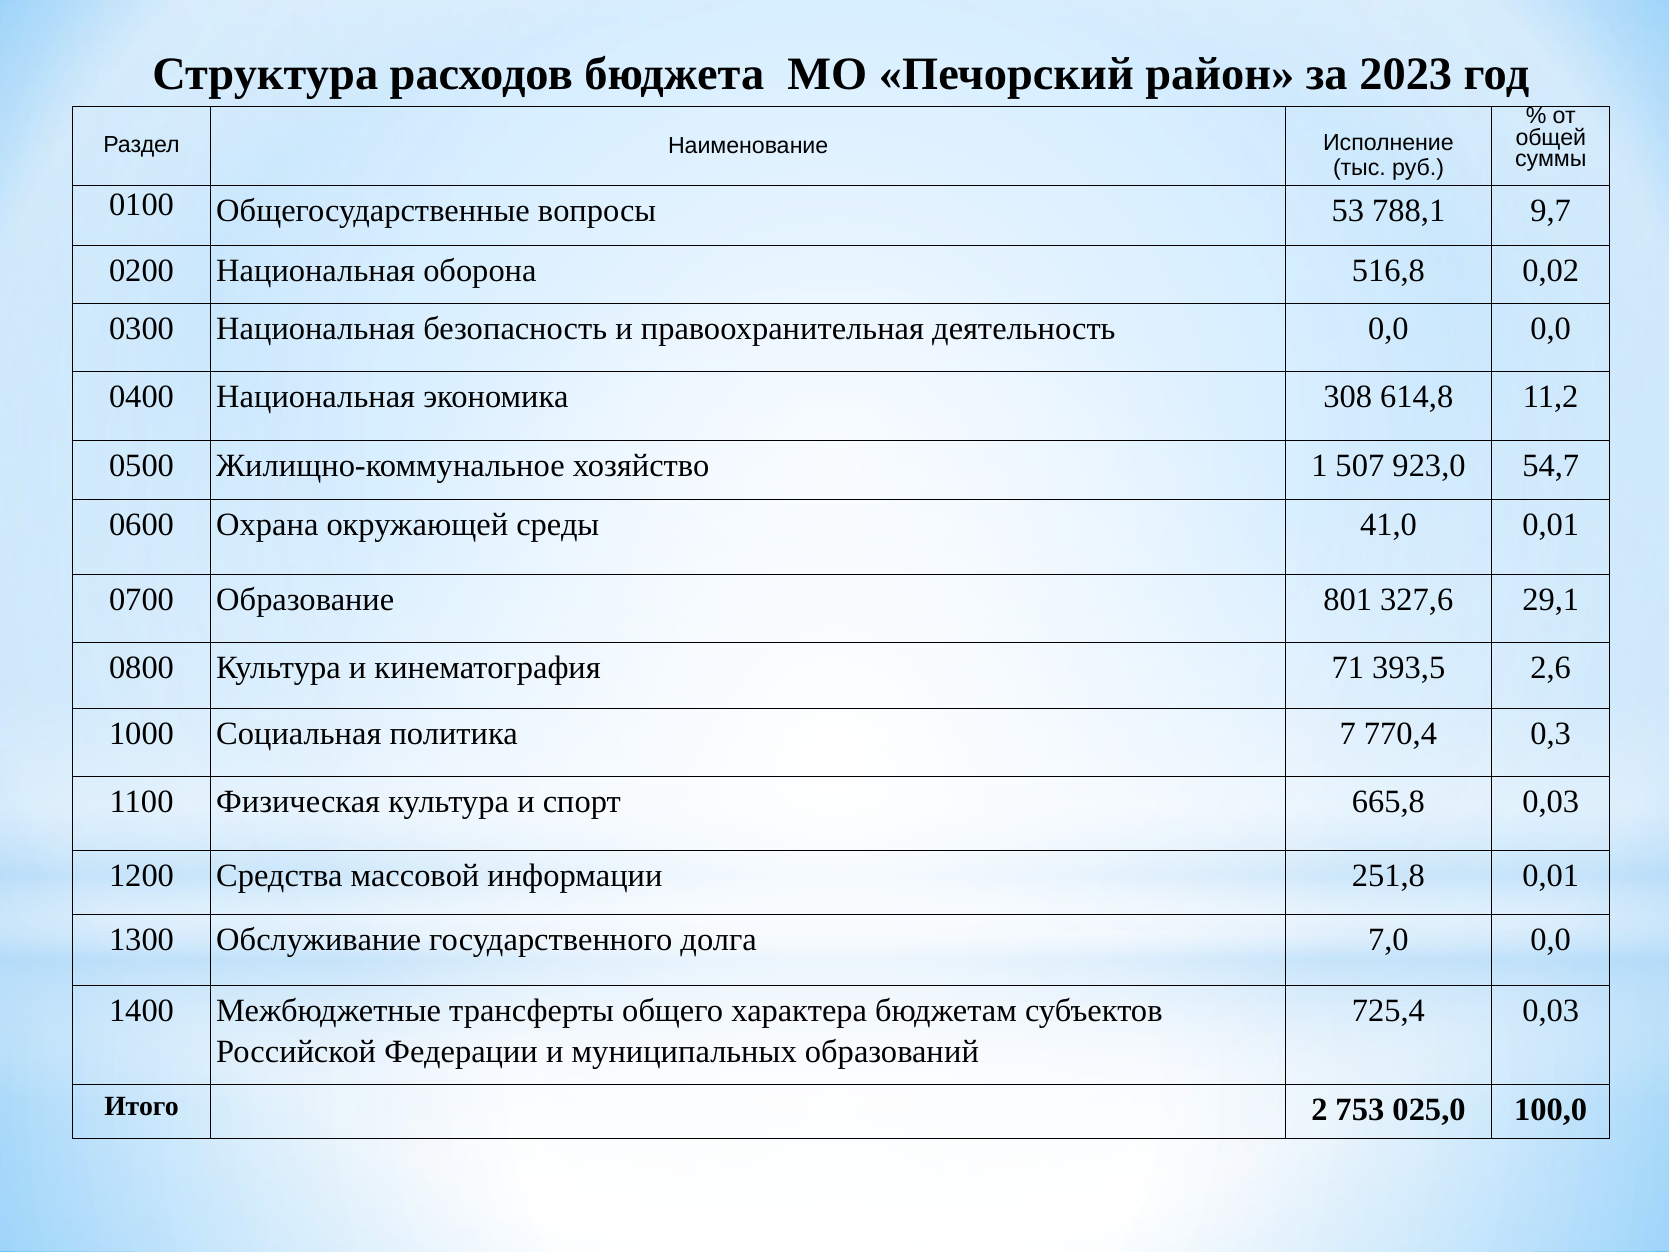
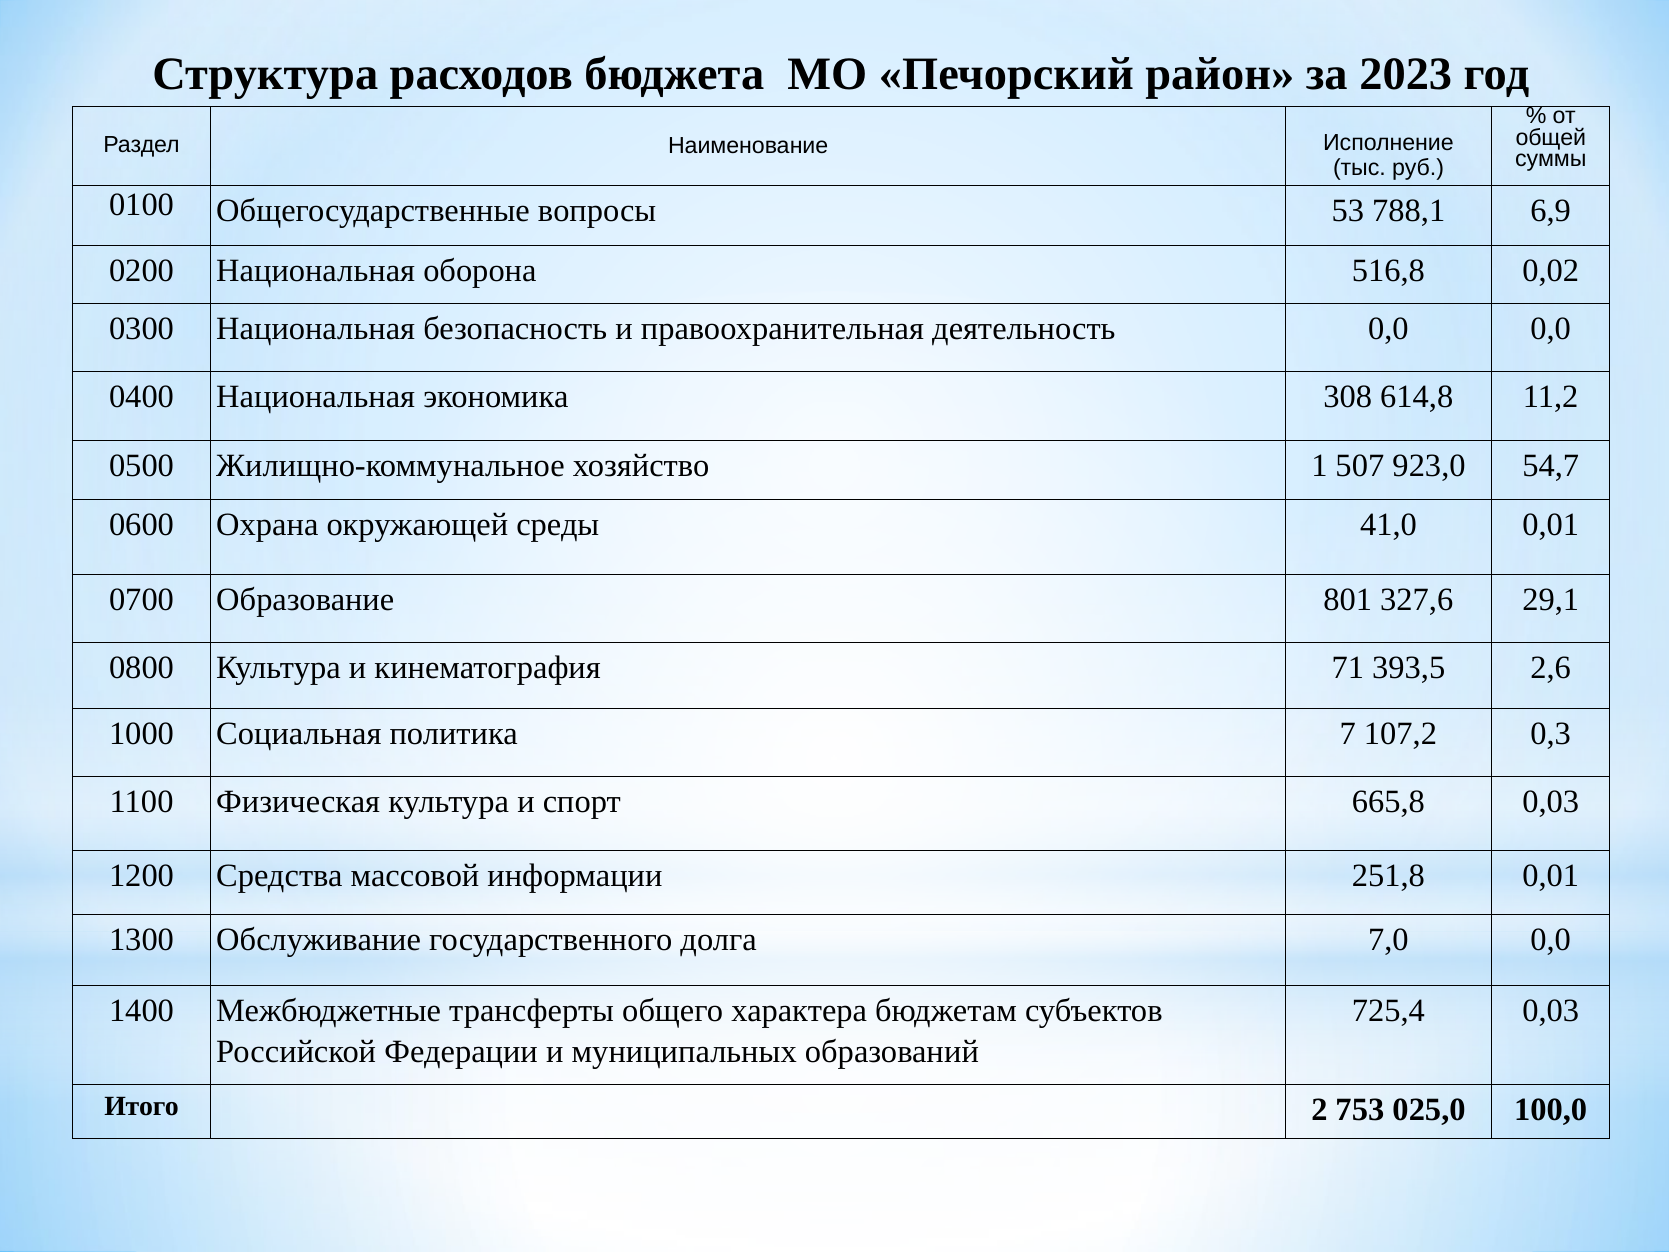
9,7: 9,7 -> 6,9
770,4: 770,4 -> 107,2
